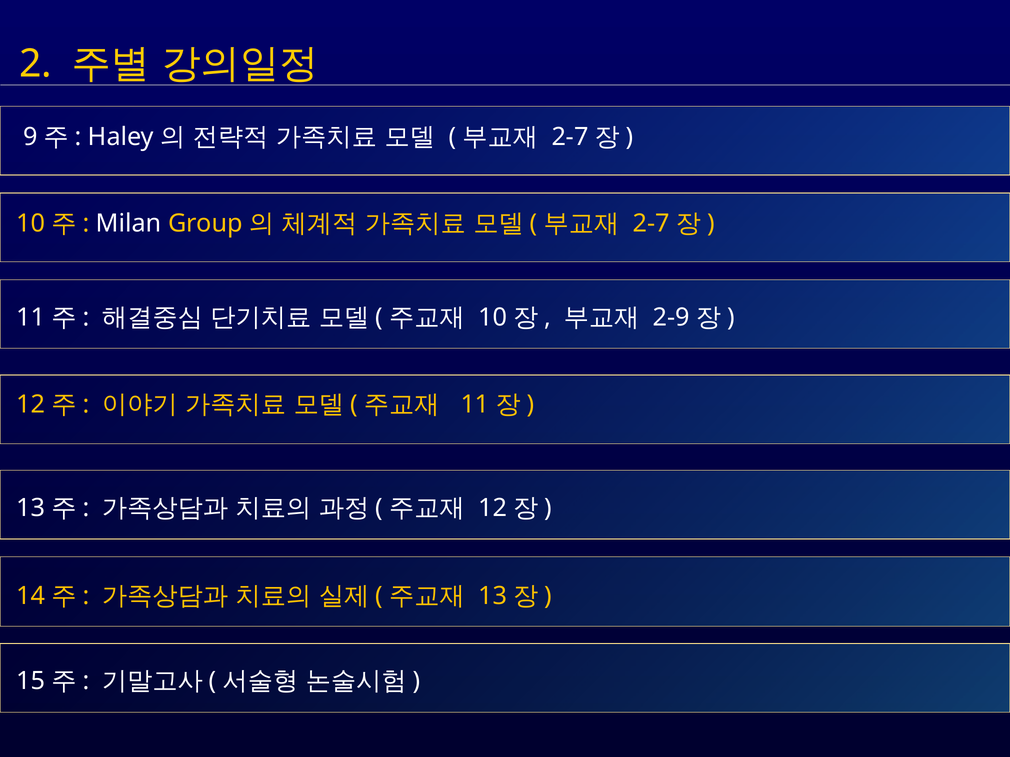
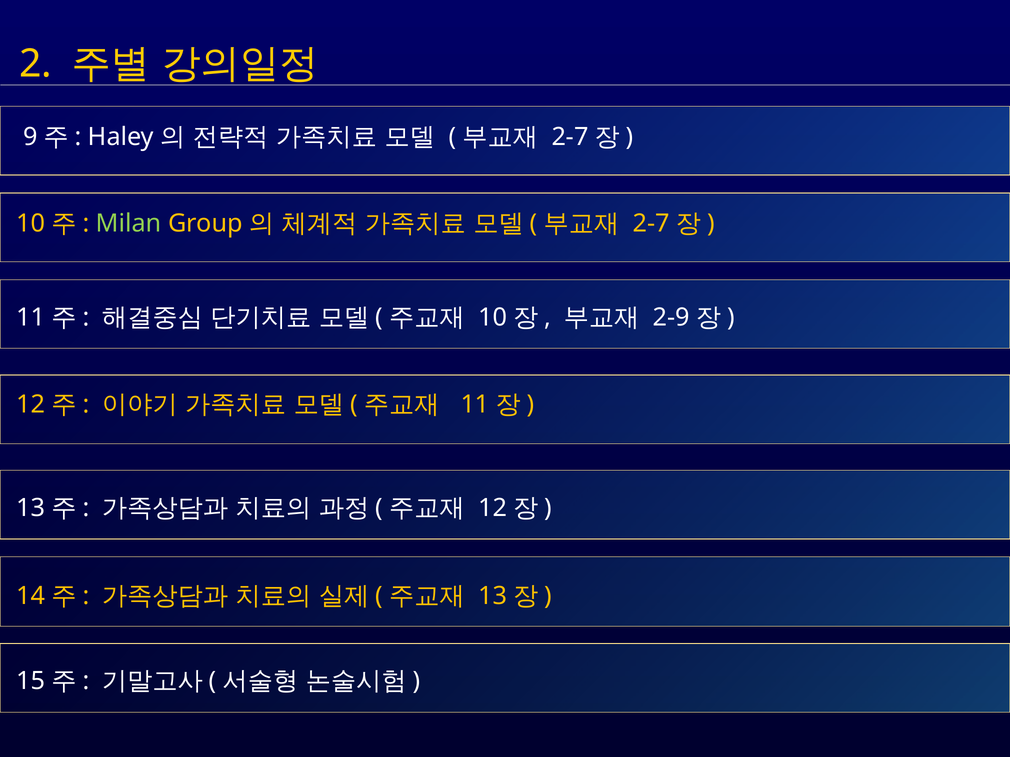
Milan colour: white -> light green
